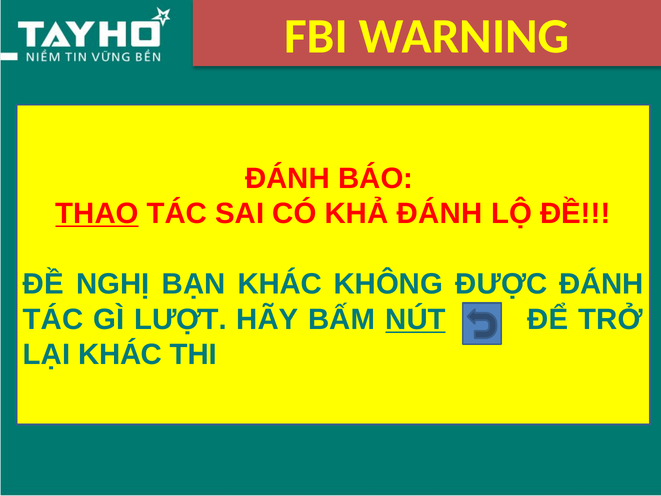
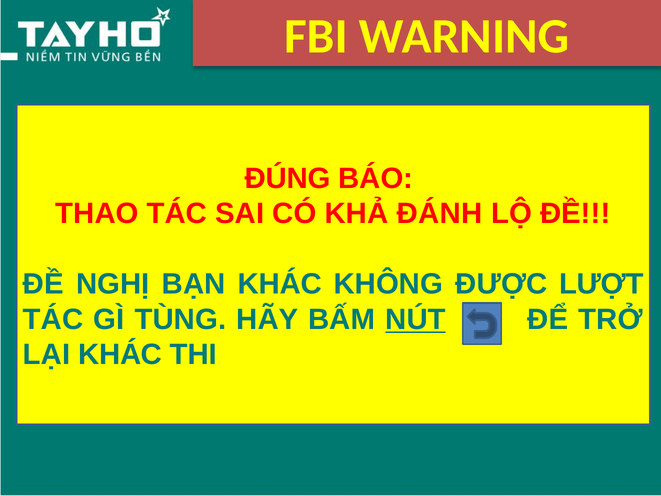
ĐÁNH at (287, 178): ĐÁNH -> ĐÚNG
THAO underline: present -> none
ĐƯỢC ĐÁNH: ĐÁNH -> LƯỢT
LƯỢT: LƯỢT -> TÙNG
